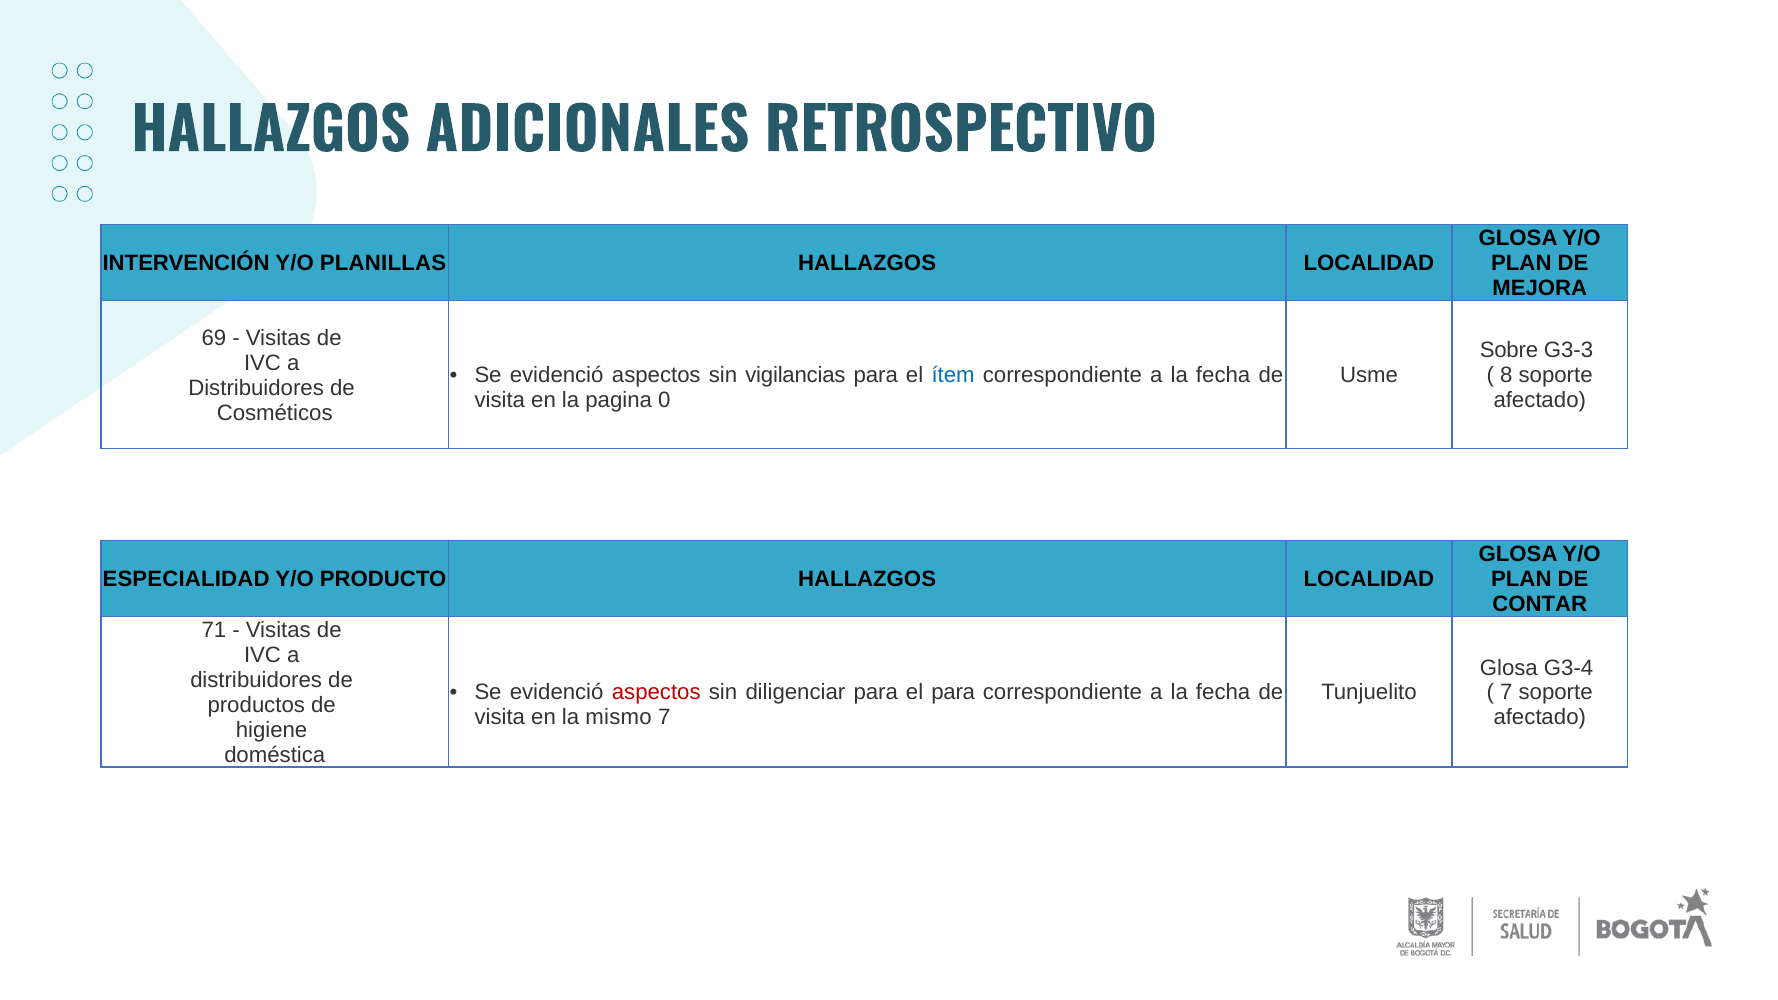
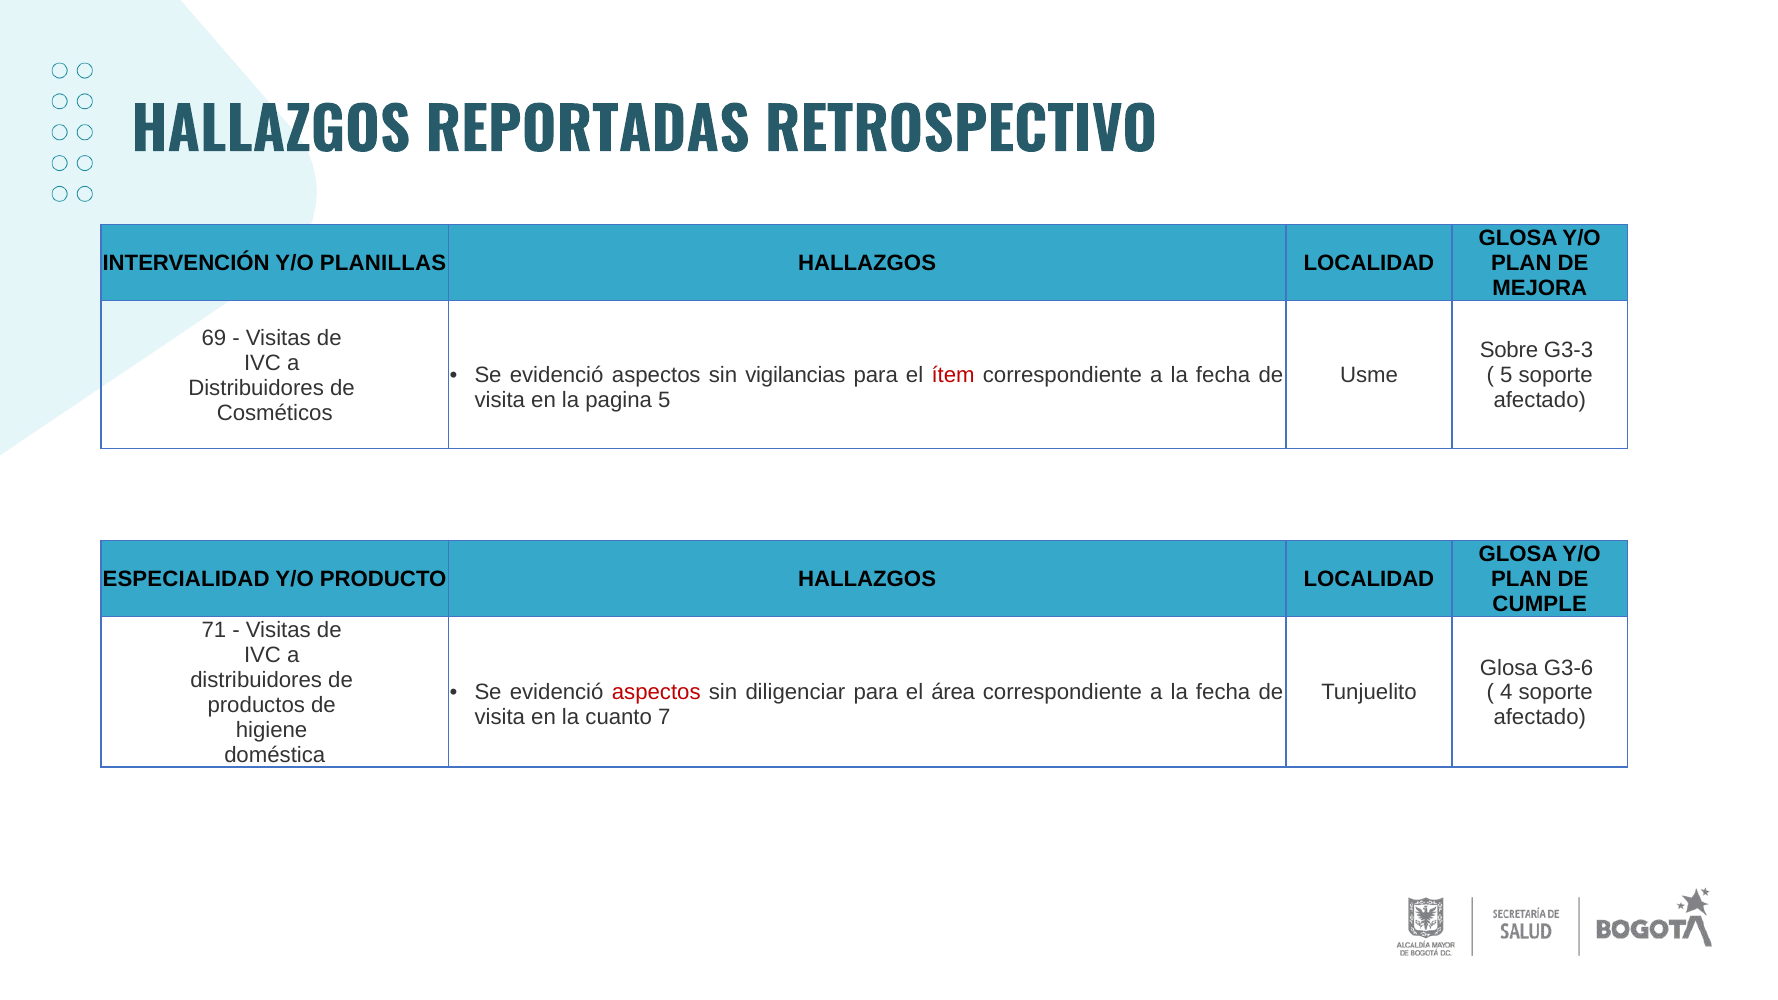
ADICIONALES: ADICIONALES -> REPORTADAS
ítem colour: blue -> red
8 at (1506, 376): 8 -> 5
pagina 0: 0 -> 5
CONTAR: CONTAR -> CUMPLE
G3-4: G3-4 -> G3-6
el para: para -> área
7 at (1506, 693): 7 -> 4
mismo: mismo -> cuanto
